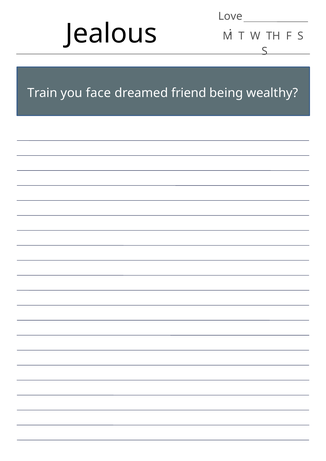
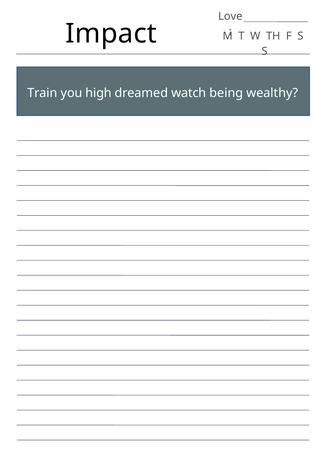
Jealous: Jealous -> Impact
face: face -> high
friend: friend -> watch
